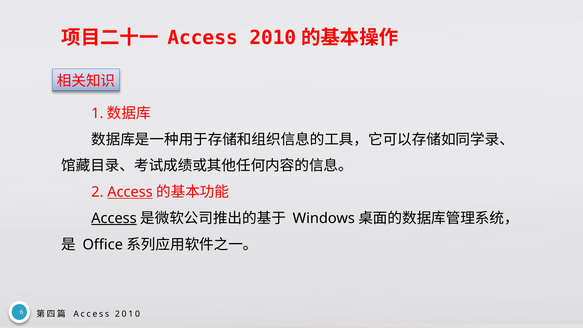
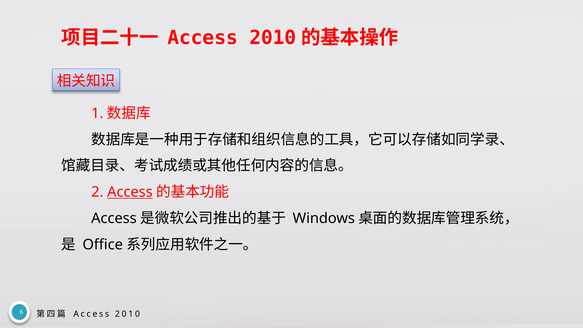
Access at (114, 218) underline: present -> none
